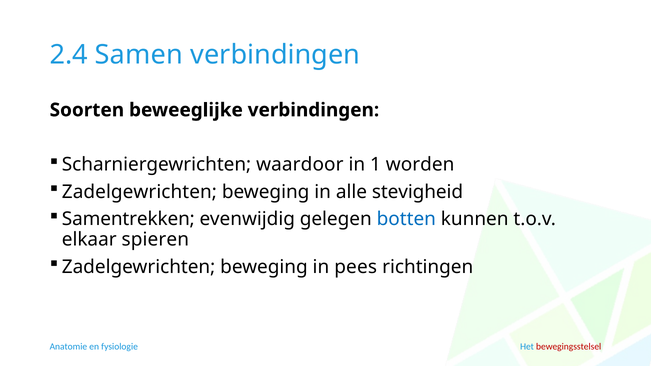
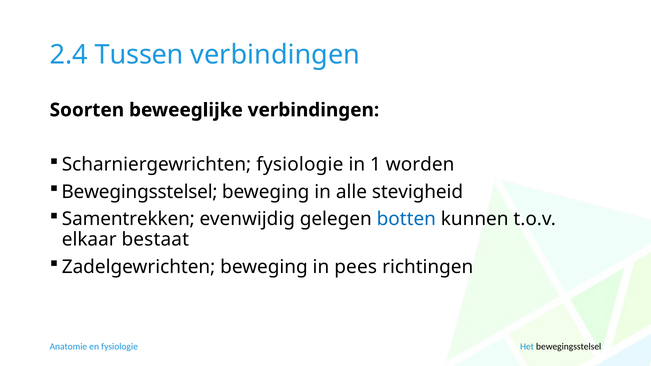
Samen: Samen -> Tussen
Scharniergewrichten waardoor: waardoor -> fysiologie
Zadelgewrichten at (139, 192): Zadelgewrichten -> Bewegingsstelsel
spieren: spieren -> bestaat
bewegingsstelsel at (569, 347) colour: red -> black
